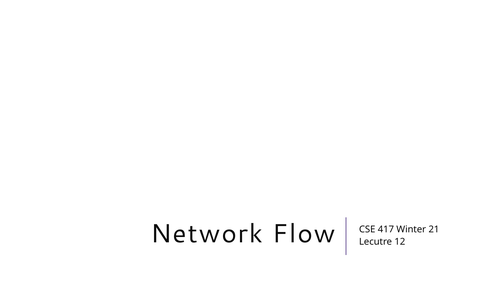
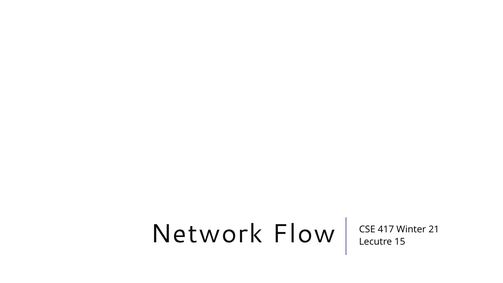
12: 12 -> 15
